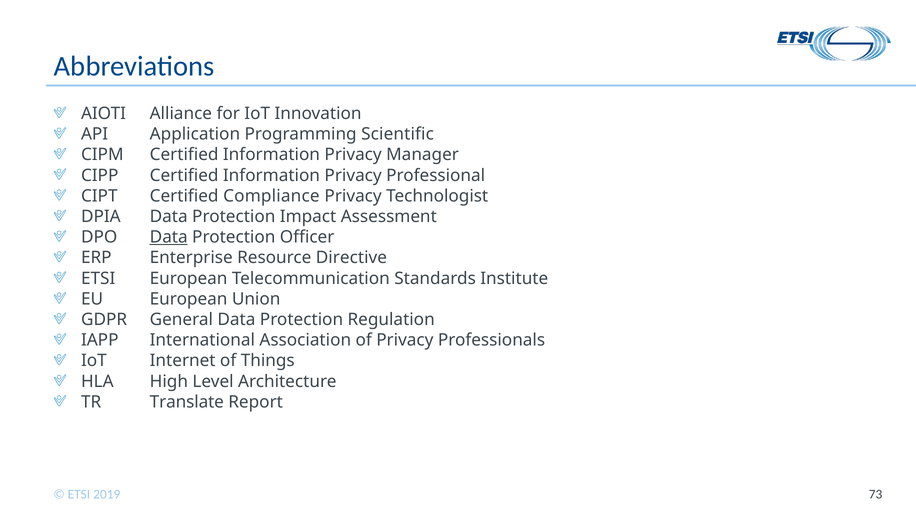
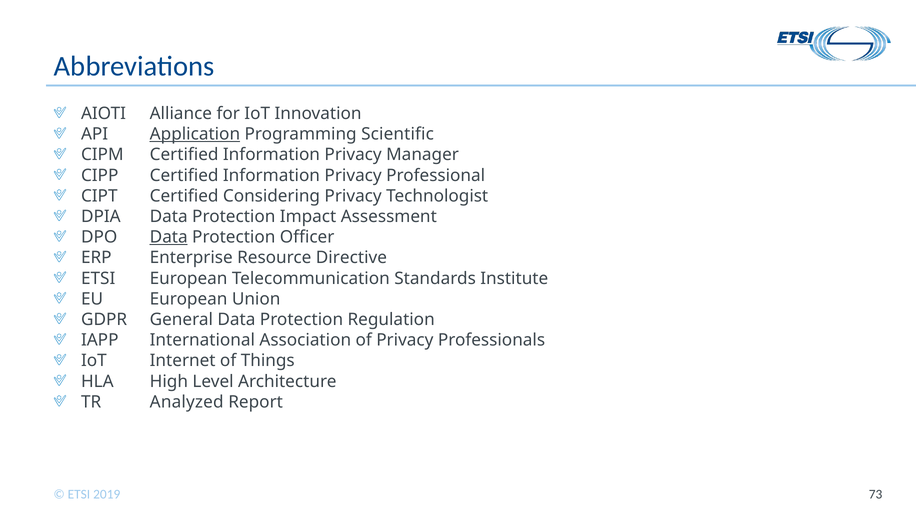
Application underline: none -> present
Compliance: Compliance -> Considering
Translate: Translate -> Analyzed
